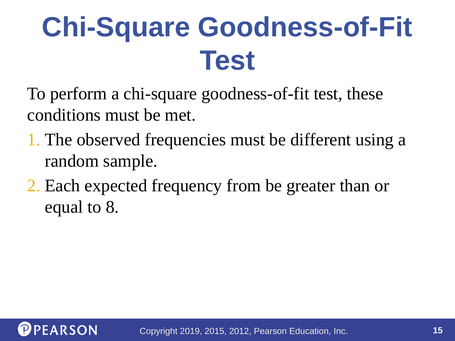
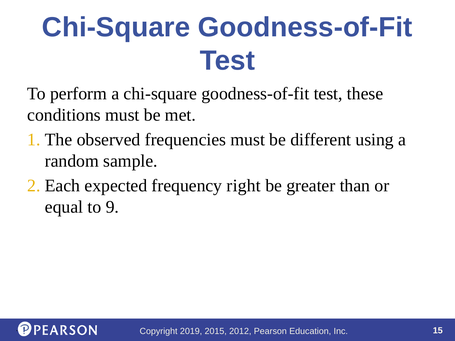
from: from -> right
8: 8 -> 9
